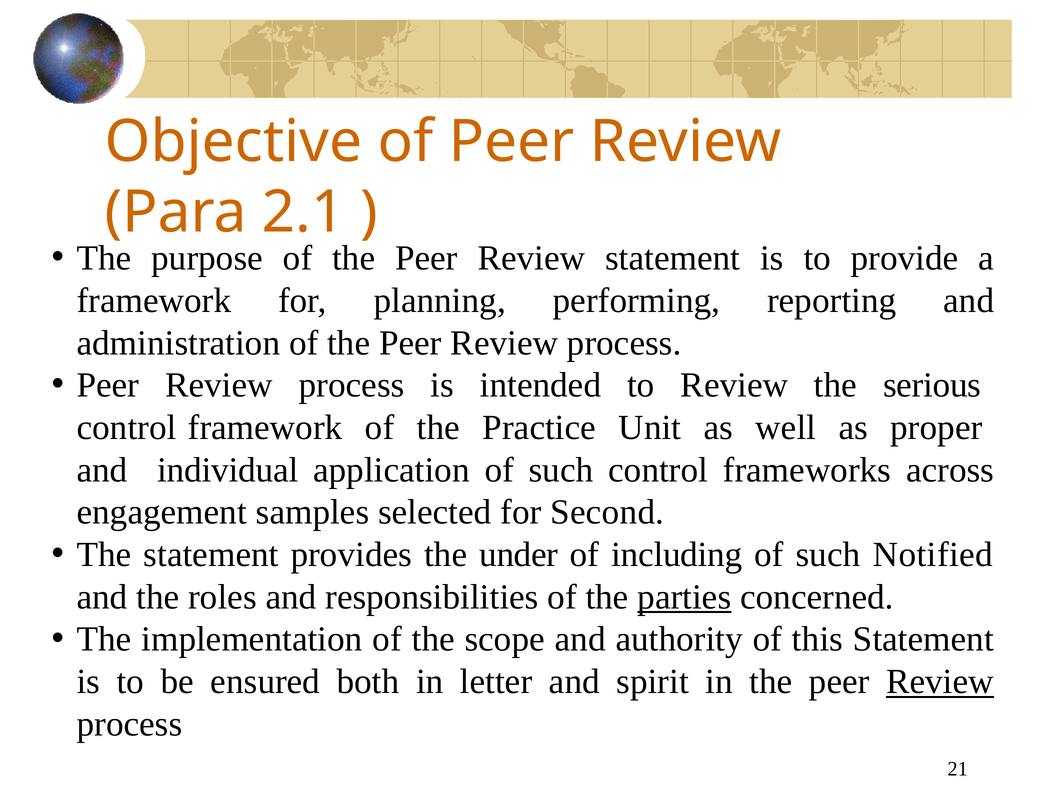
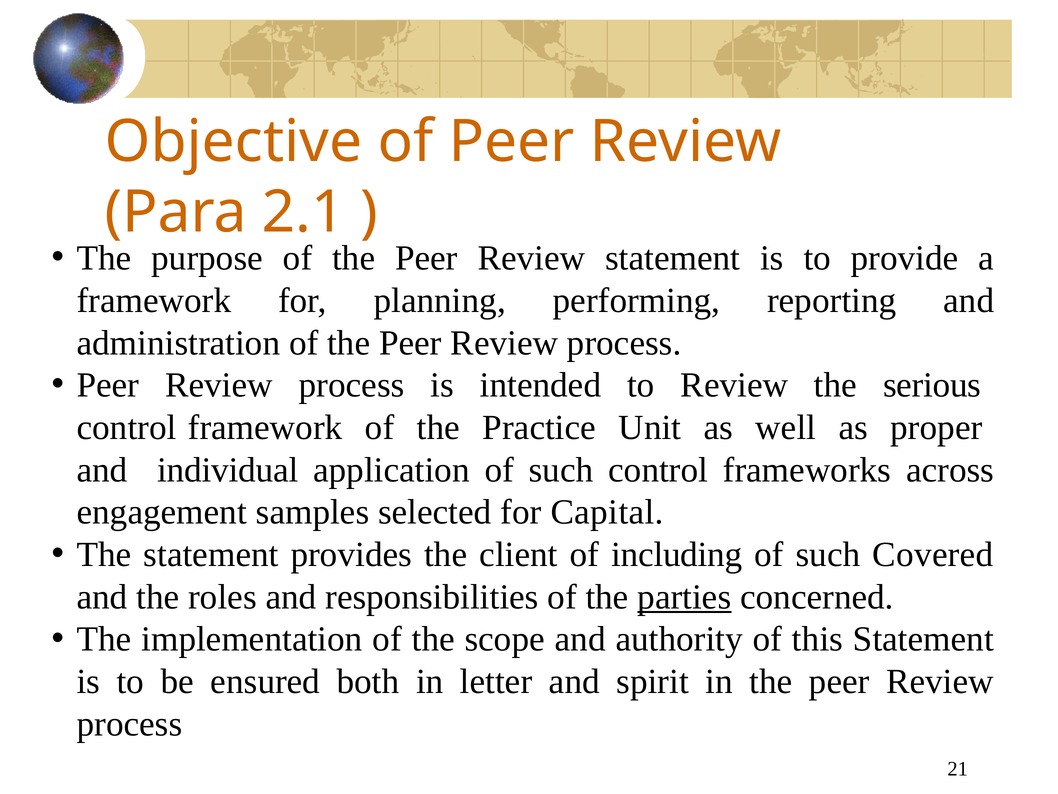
Second: Second -> Capital
under: under -> client
Notified: Notified -> Covered
Review at (940, 681) underline: present -> none
